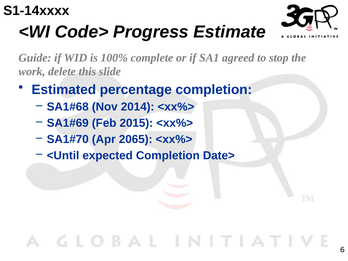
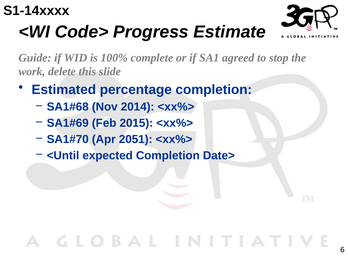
2065: 2065 -> 2051
